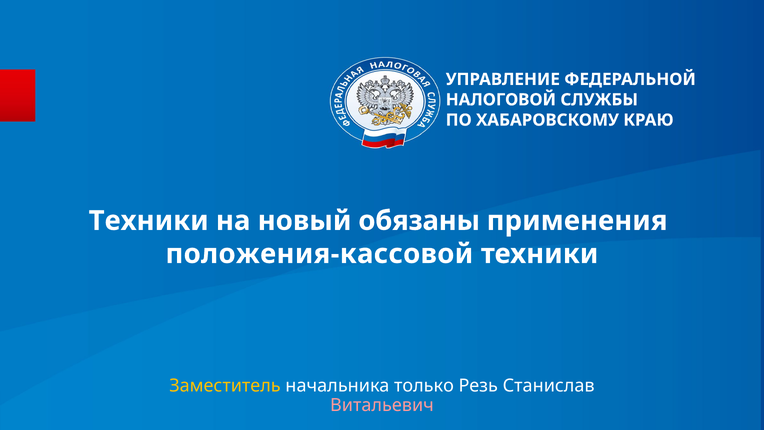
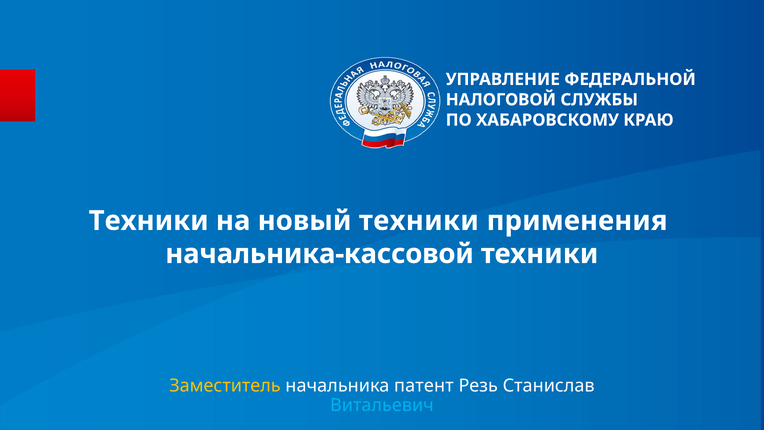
новый обязаны: обязаны -> техники
положения-кассовой: положения-кассовой -> начальника-кассовой
только: только -> патент
Витальевич colour: pink -> light blue
